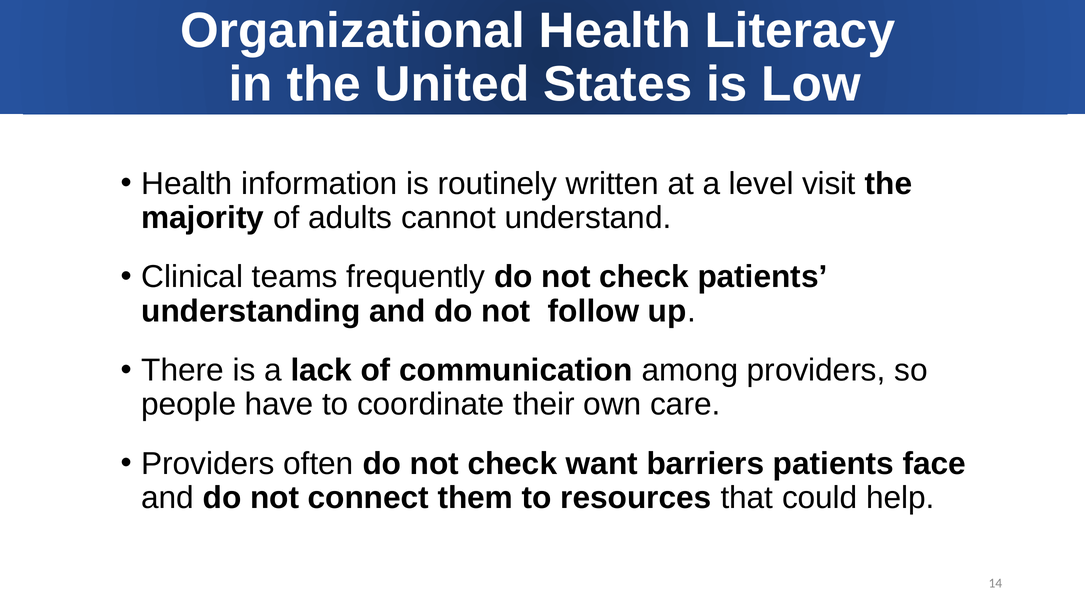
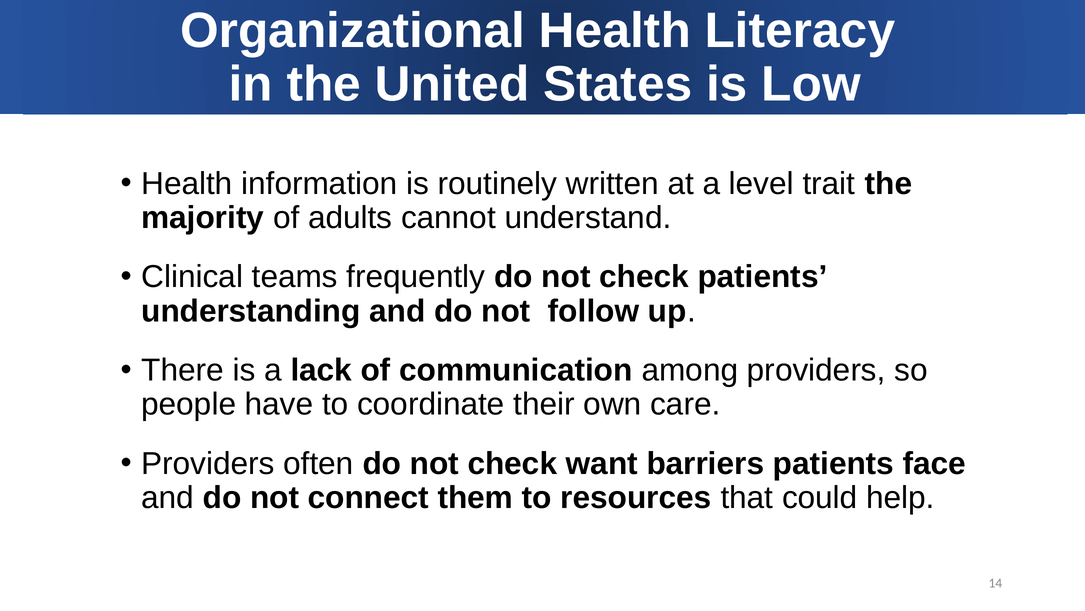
visit: visit -> trait
